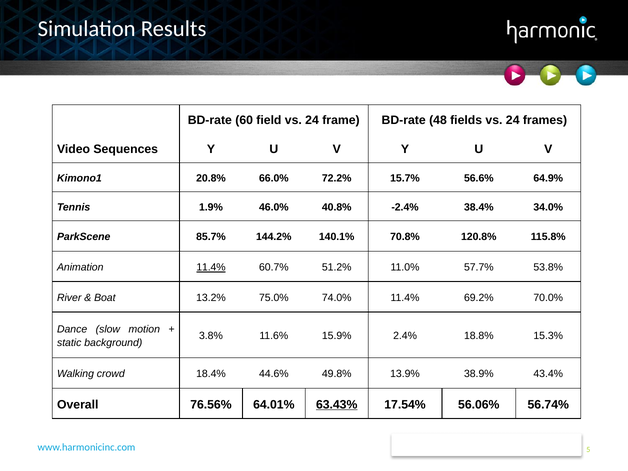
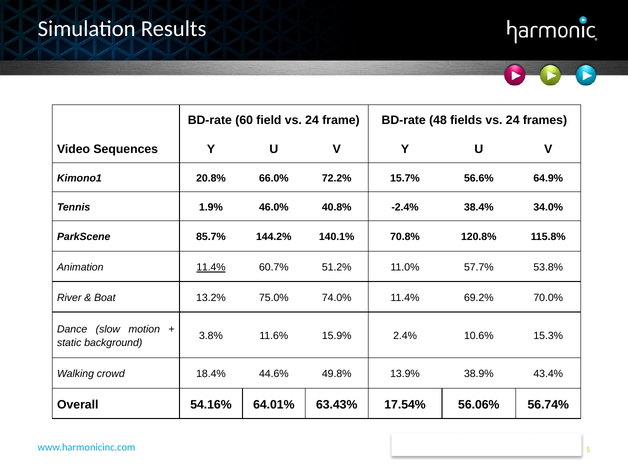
18.8%: 18.8% -> 10.6%
76.56%: 76.56% -> 54.16%
63.43% underline: present -> none
